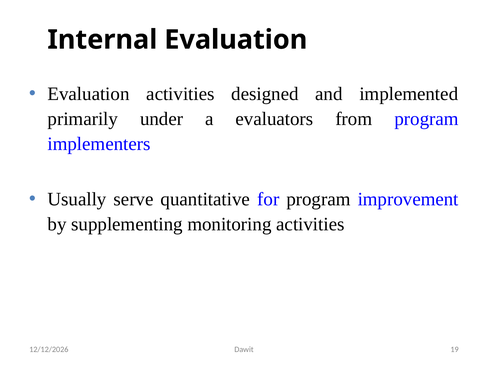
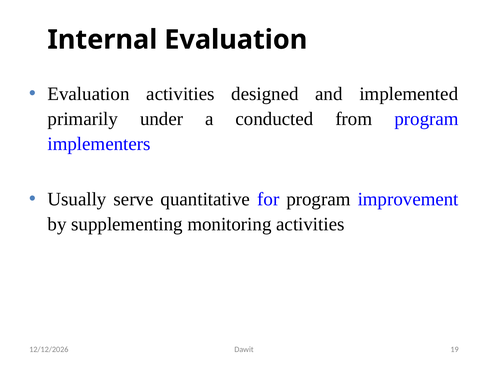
evaluators: evaluators -> conducted
